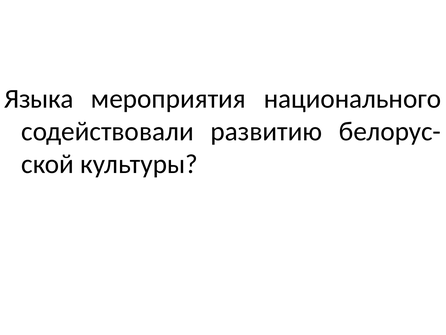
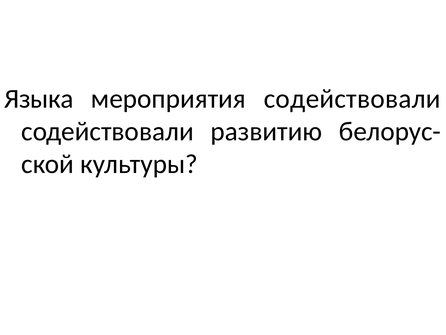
мероприятия национального: национального -> содействовали
